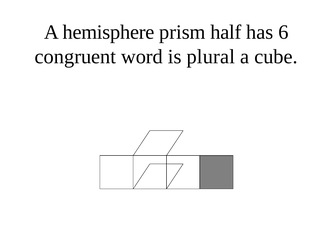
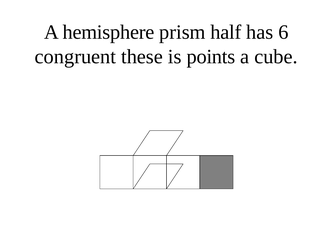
word: word -> these
plural: plural -> points
